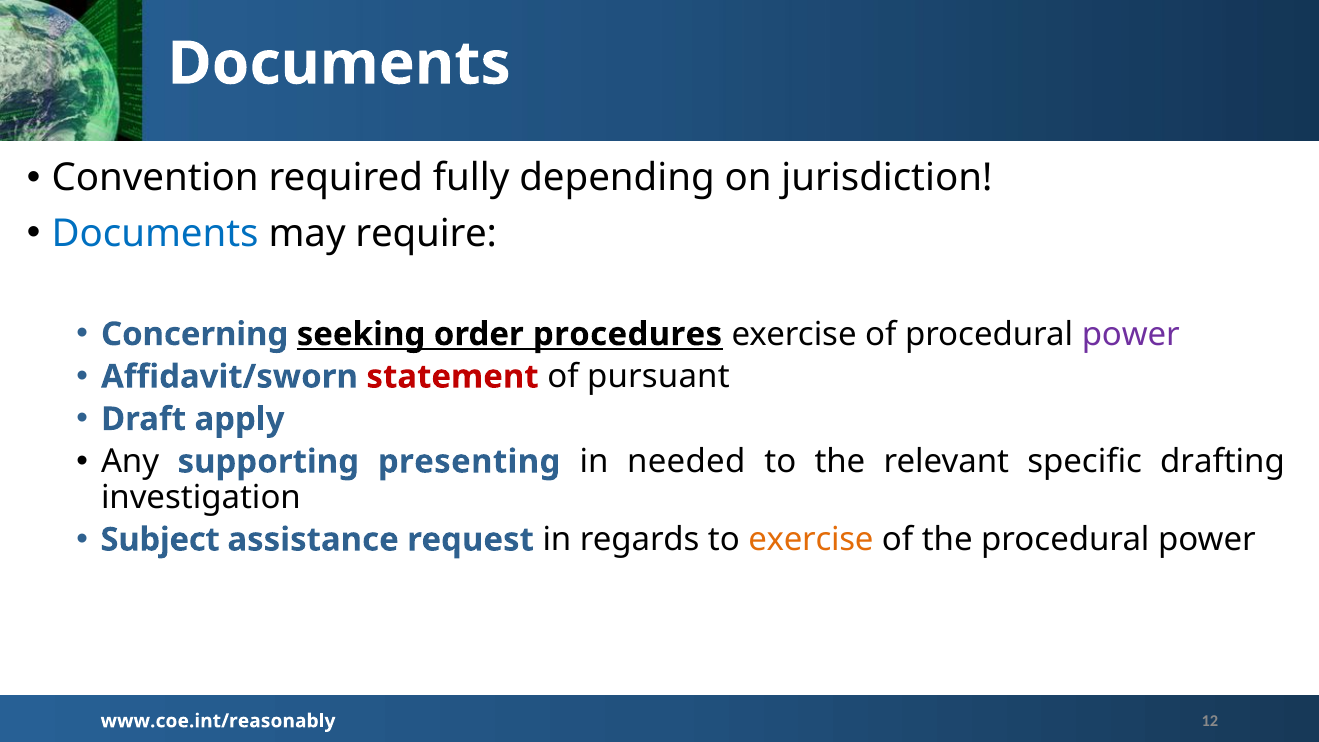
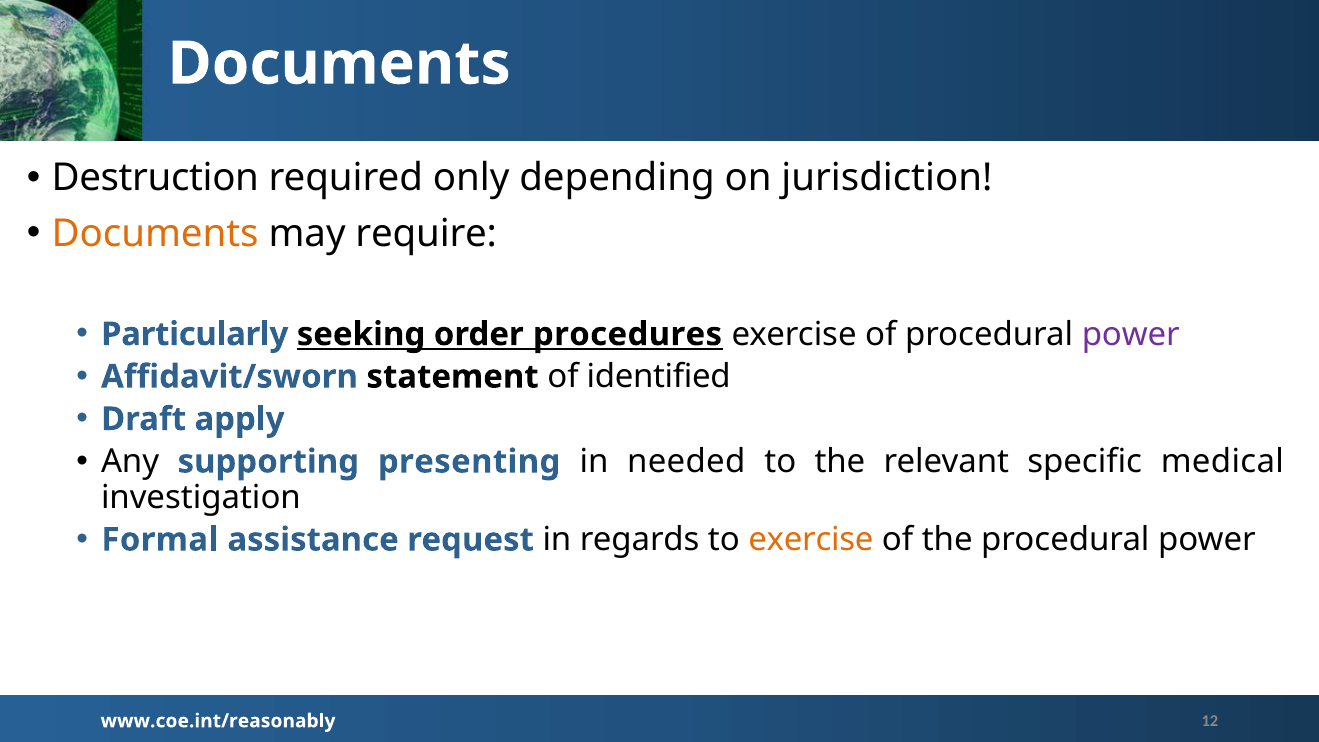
Convention: Convention -> Destruction
fully: fully -> only
Documents at (155, 233) colour: blue -> orange
Concerning: Concerning -> Particularly
statement colour: red -> black
pursuant: pursuant -> identified
drafting: drafting -> medical
Subject: Subject -> Formal
